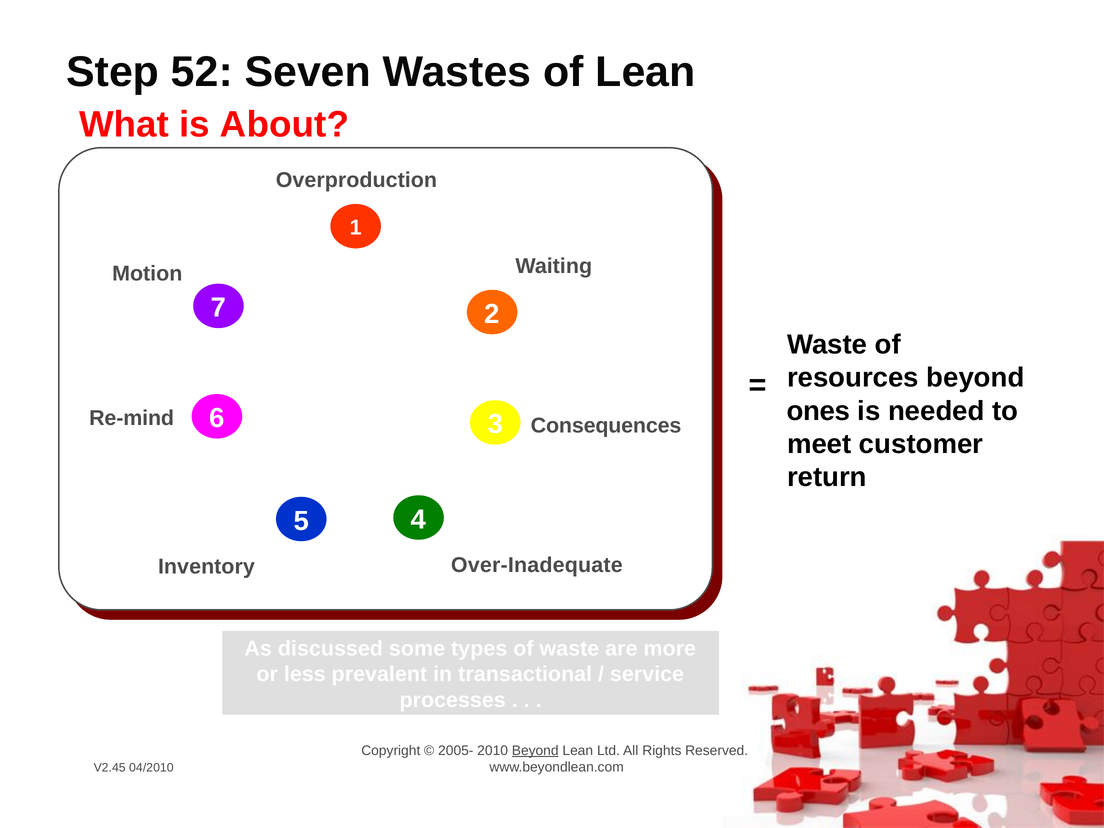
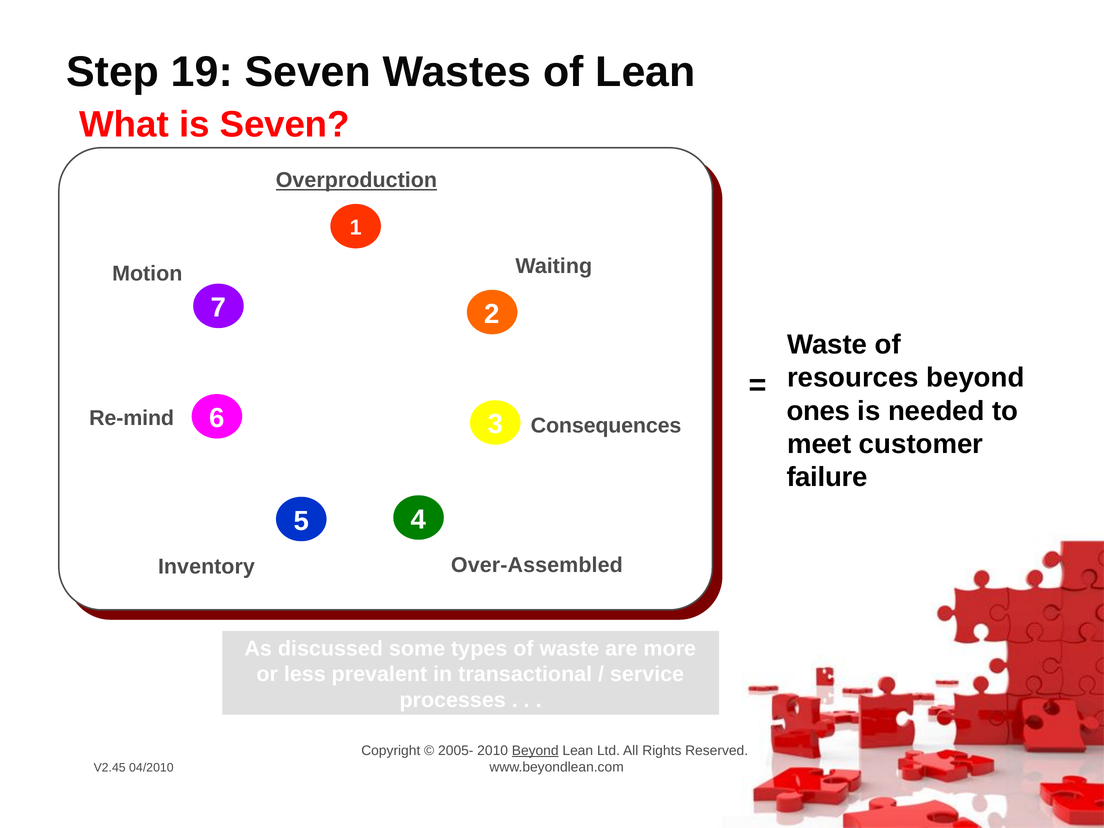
52: 52 -> 19
is About: About -> Seven
Overproduction underline: none -> present
return: return -> failure
Over-Inadequate: Over-Inadequate -> Over-Assembled
